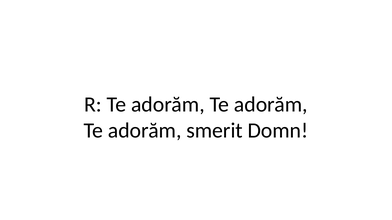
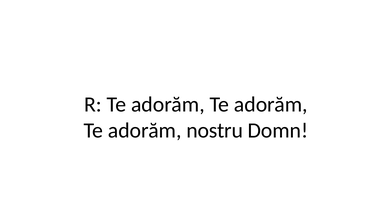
smerit: smerit -> nostru
